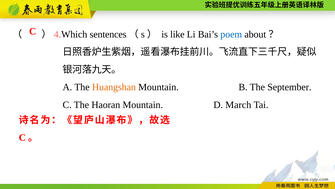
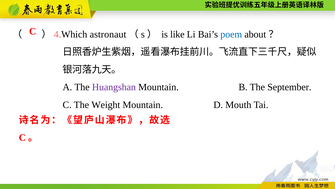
sentences: sentences -> astronaut
Huangshan colour: orange -> purple
Haoran: Haoran -> Weight
March: March -> Mouth
